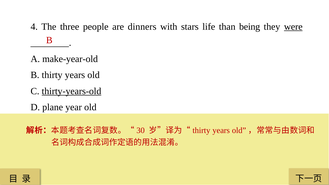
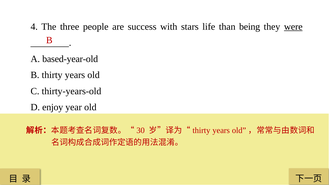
dinners: dinners -> success
make-year-old: make-year-old -> based-year-old
thirty-years-old underline: present -> none
plane: plane -> enjoy
